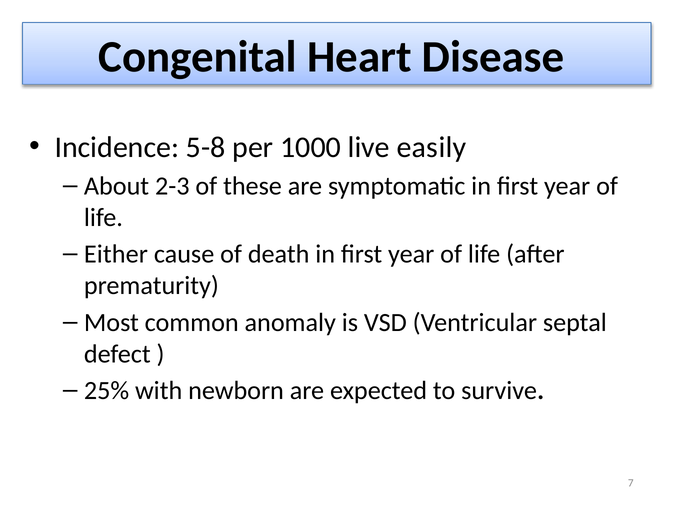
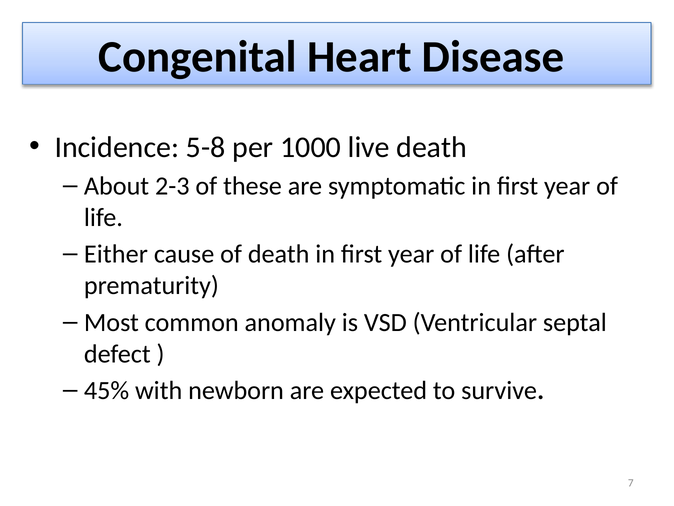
live easily: easily -> death
25%: 25% -> 45%
